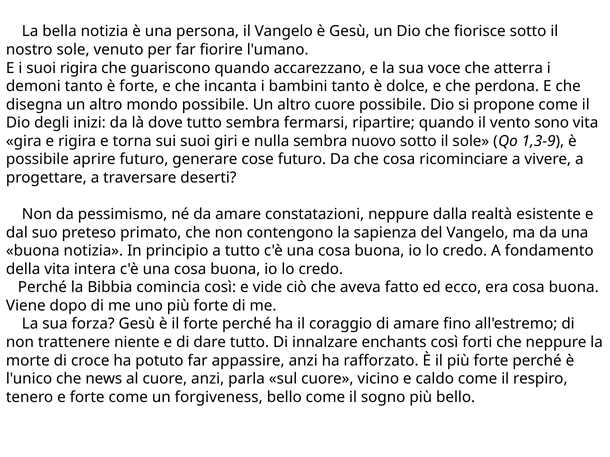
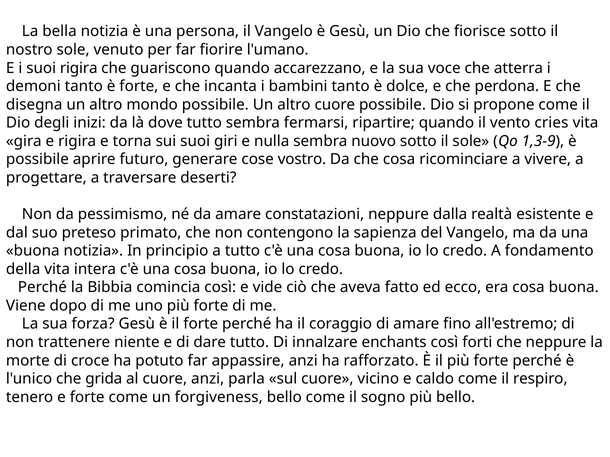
sono: sono -> cries
cose futuro: futuro -> vostro
news: news -> grida
